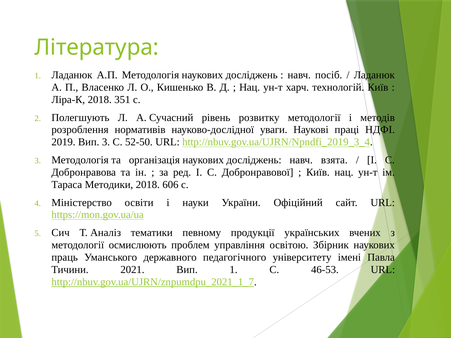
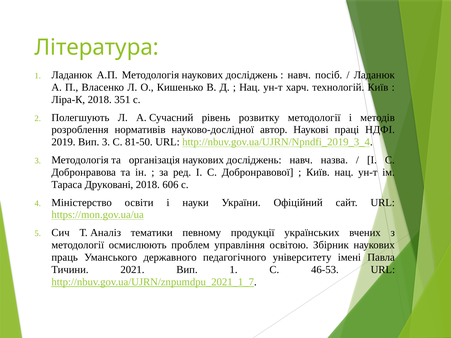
уваги: уваги -> автор
52-50: 52-50 -> 81-50
взята: взята -> назва
Методики: Методики -> Друковані
